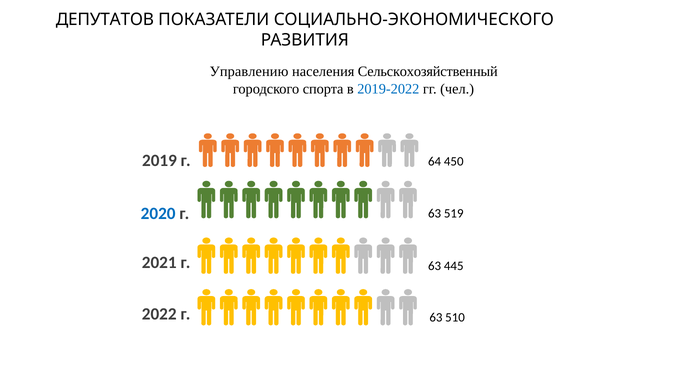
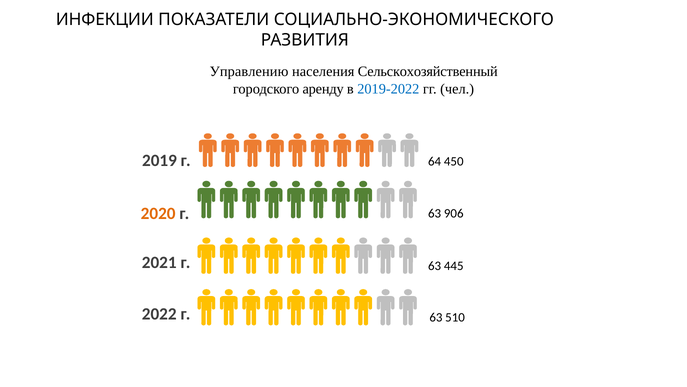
ДЕПУТАТОВ: ДЕПУТАТОВ -> ИНФЕКЦИИ
спорта: спорта -> аренду
2020 colour: blue -> orange
519: 519 -> 906
